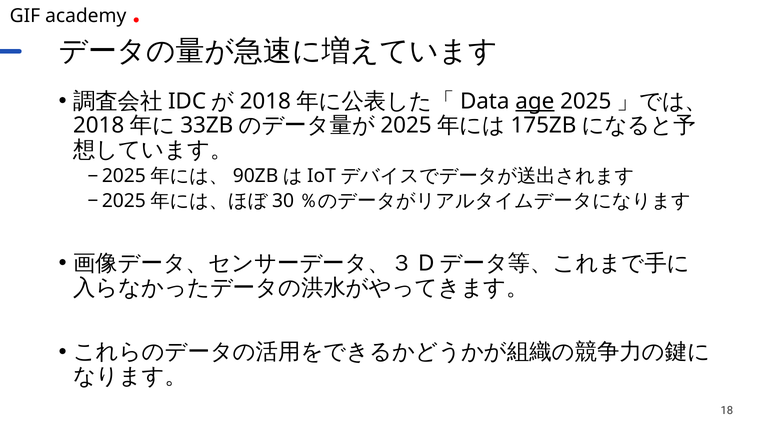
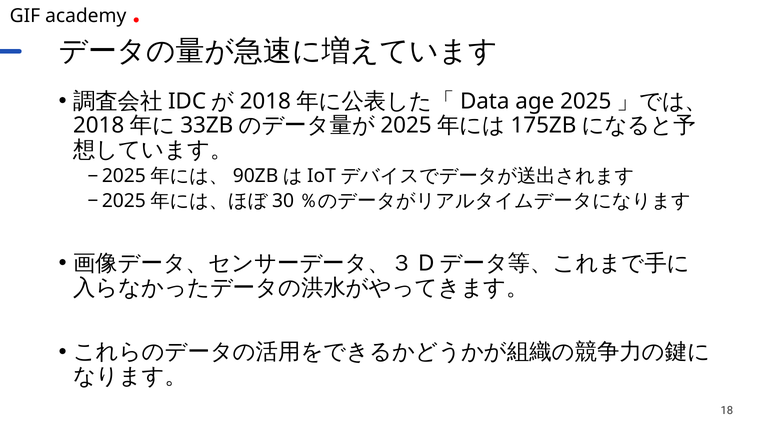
age underline: present -> none
